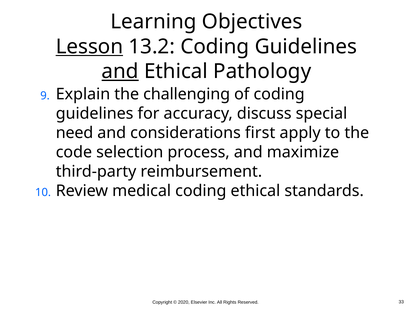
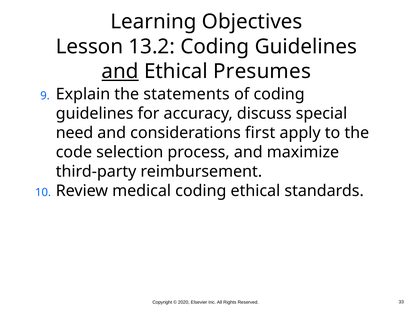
Lesson underline: present -> none
Pathology: Pathology -> Presumes
challenging: challenging -> statements
